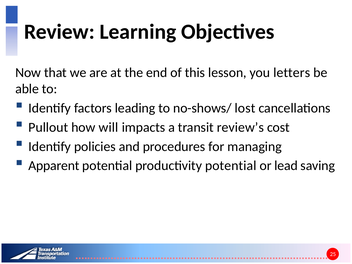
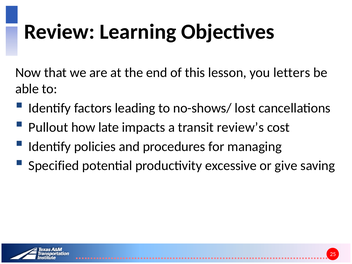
will: will -> late
Apparent: Apparent -> Specified
productivity potential: potential -> excessive
lead: lead -> give
